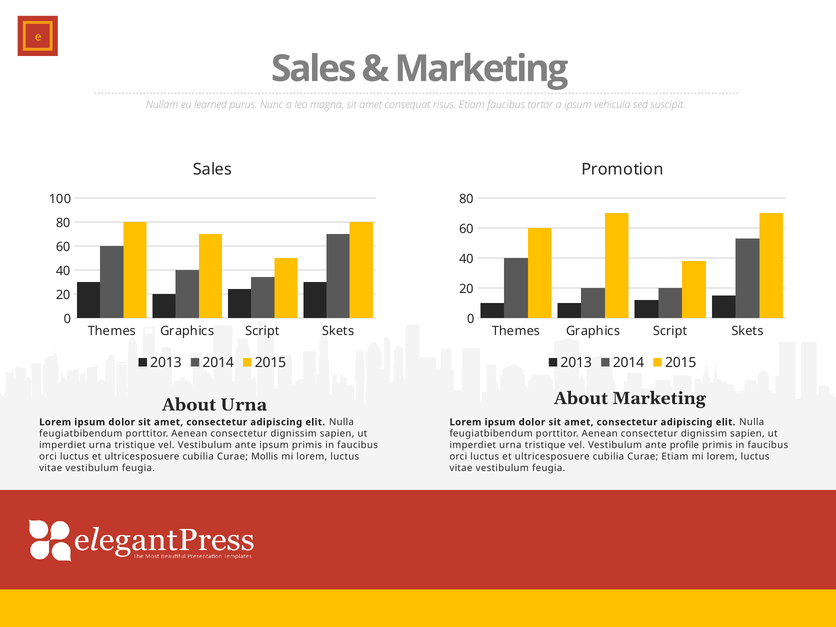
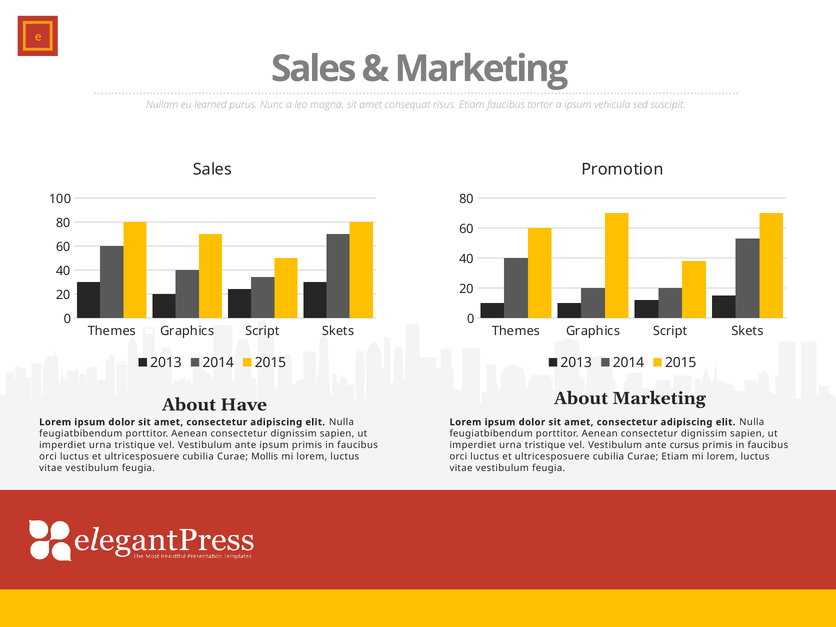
About Urna: Urna -> Have
profile: profile -> cursus
